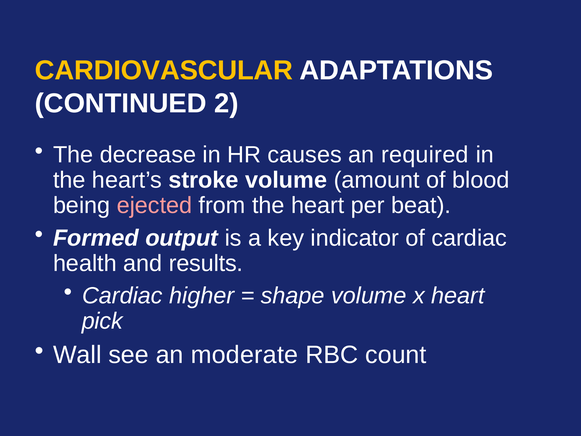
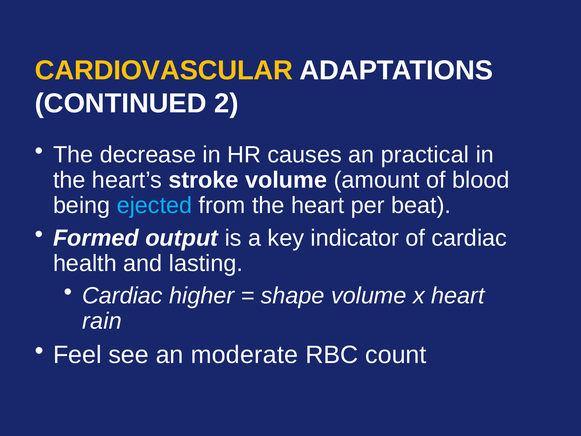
required: required -> practical
ejected colour: pink -> light blue
results: results -> lasting
pick: pick -> rain
Wall: Wall -> Feel
